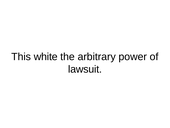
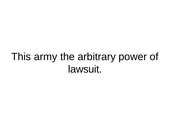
white: white -> army
